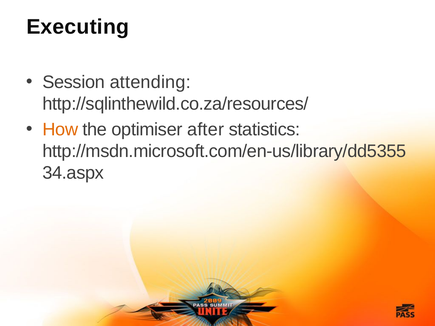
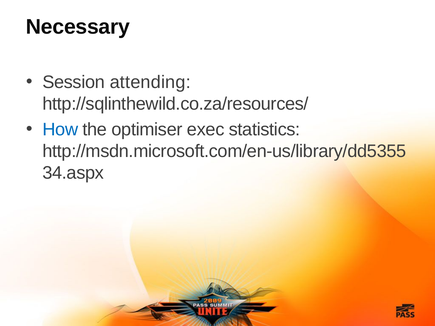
Executing: Executing -> Necessary
How colour: orange -> blue
after: after -> exec
